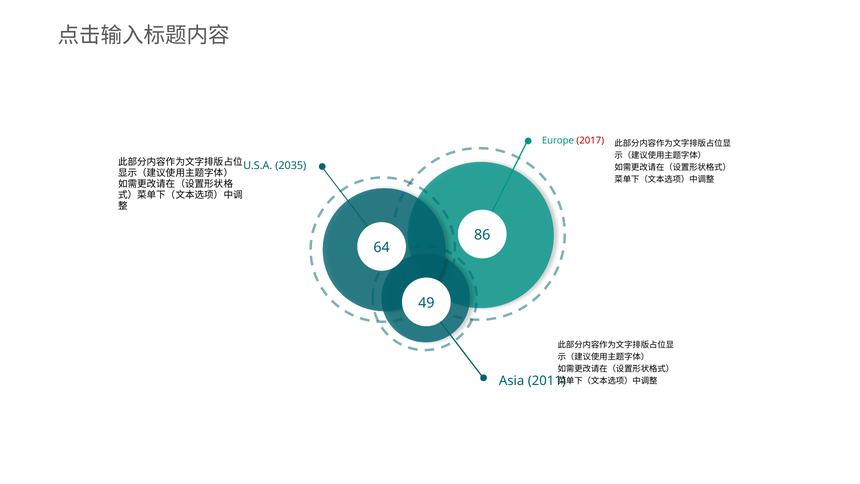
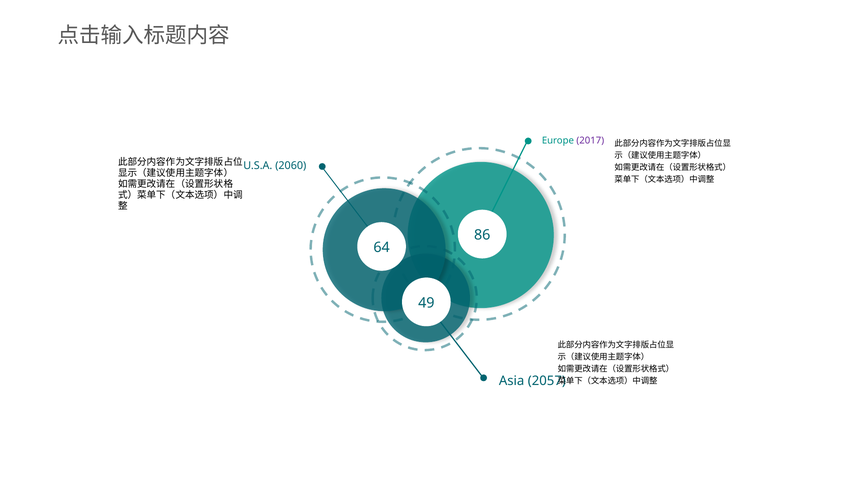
2017 colour: red -> purple
2035: 2035 -> 2060
2011: 2011 -> 2057
